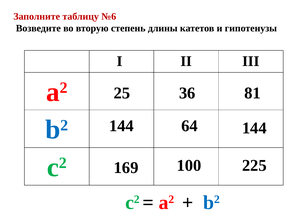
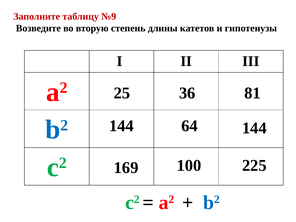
№6: №6 -> №9
